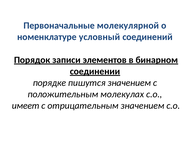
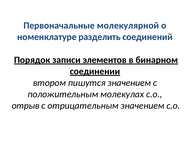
условный: условный -> разделить
порядке: порядке -> втором
имеет: имеет -> отрыв
